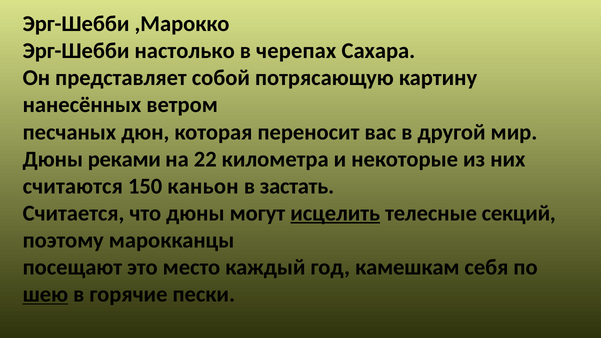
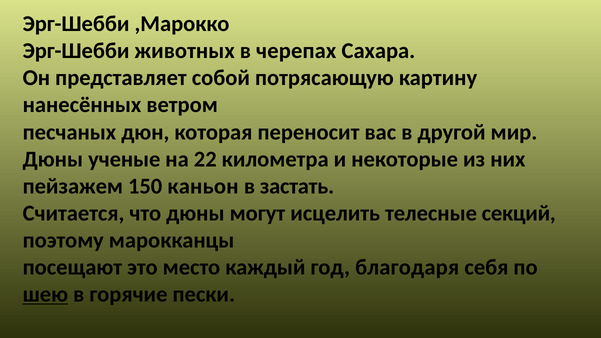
настолько: настолько -> животных
реками: реками -> ученые
считаются: считаются -> пейзажем
исцелить underline: present -> none
камешкам: камешкам -> благодаря
